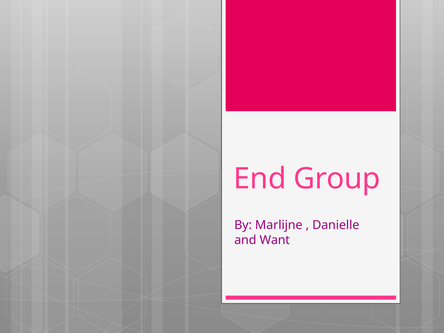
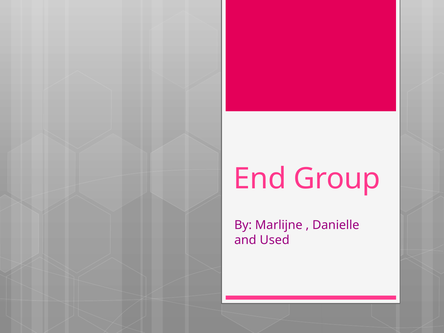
Want: Want -> Used
